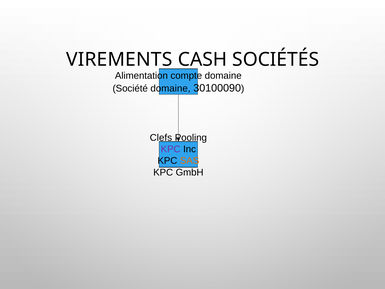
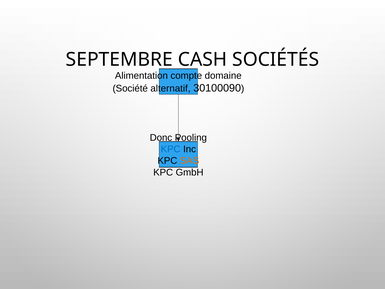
VIREMENTS: VIREMENTS -> SEPTEMBRE
Société domaine: domaine -> alternatif
Clefs: Clefs -> Donc
KPC at (171, 149) colour: purple -> blue
